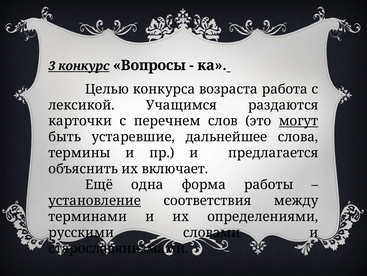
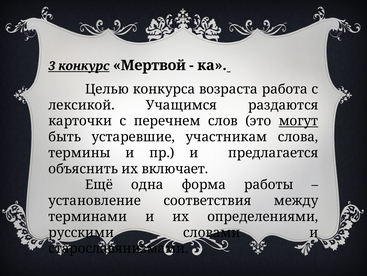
Вопросы: Вопросы -> Мертвой
дальнейшее: дальнейшее -> участникам
установление underline: present -> none
